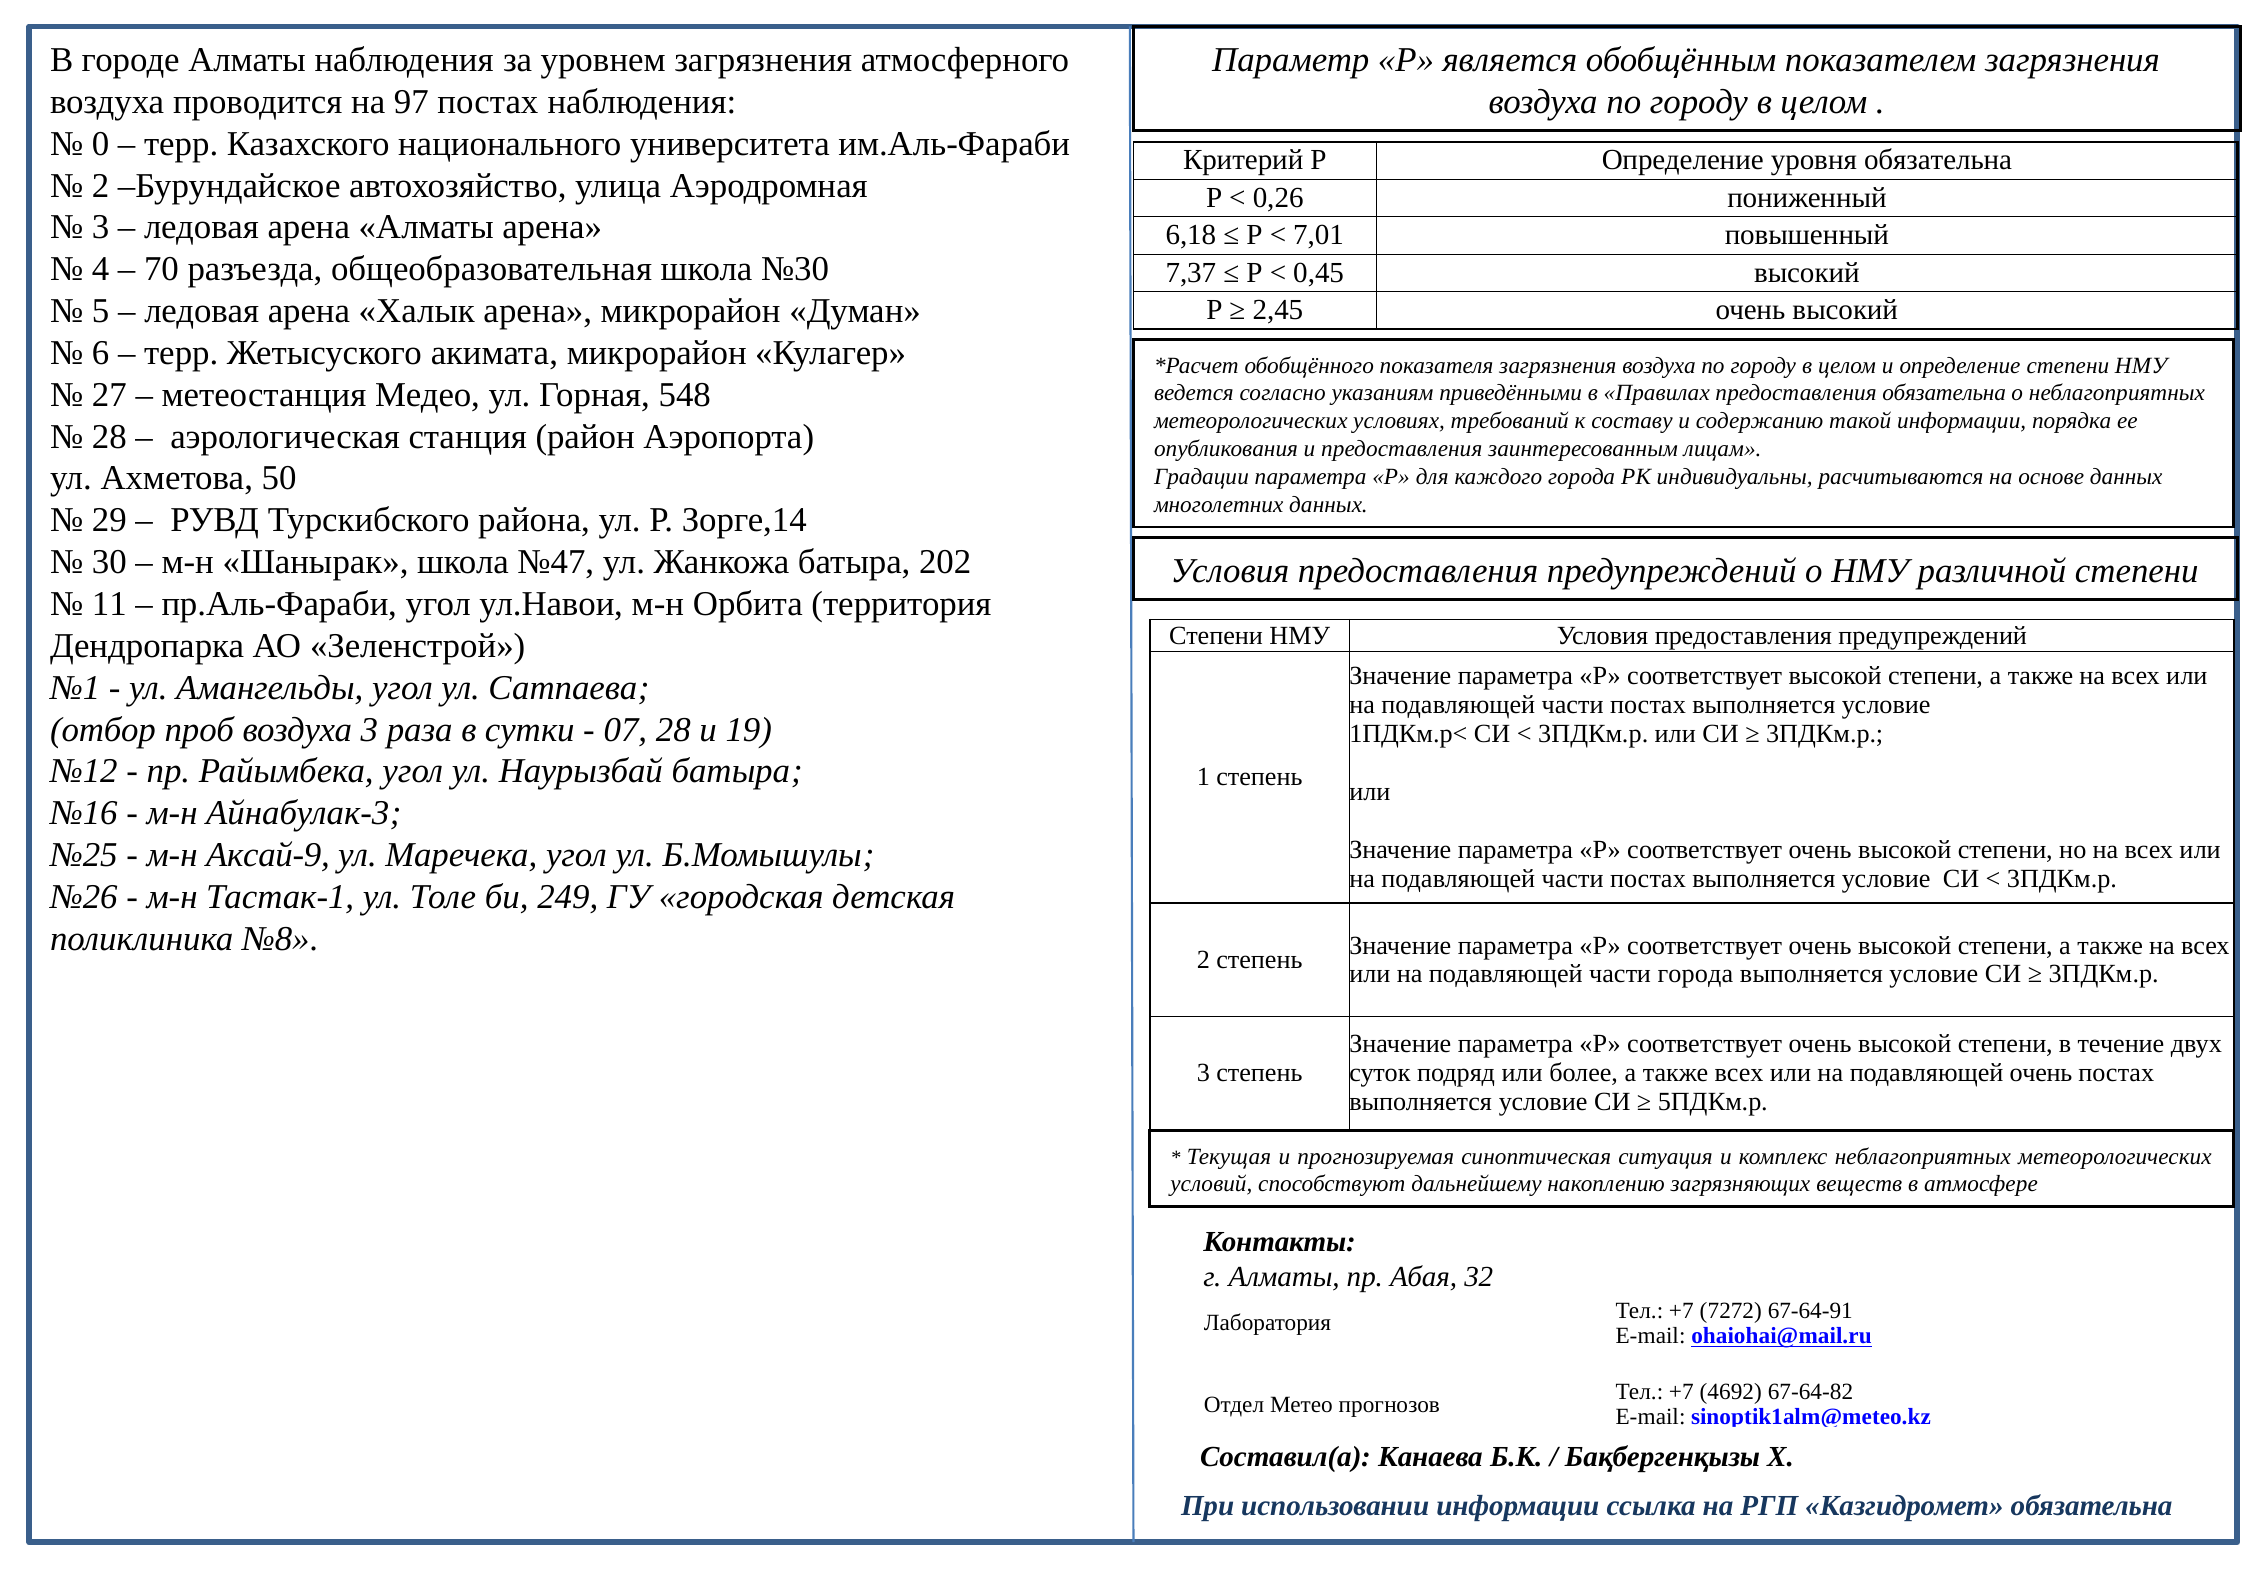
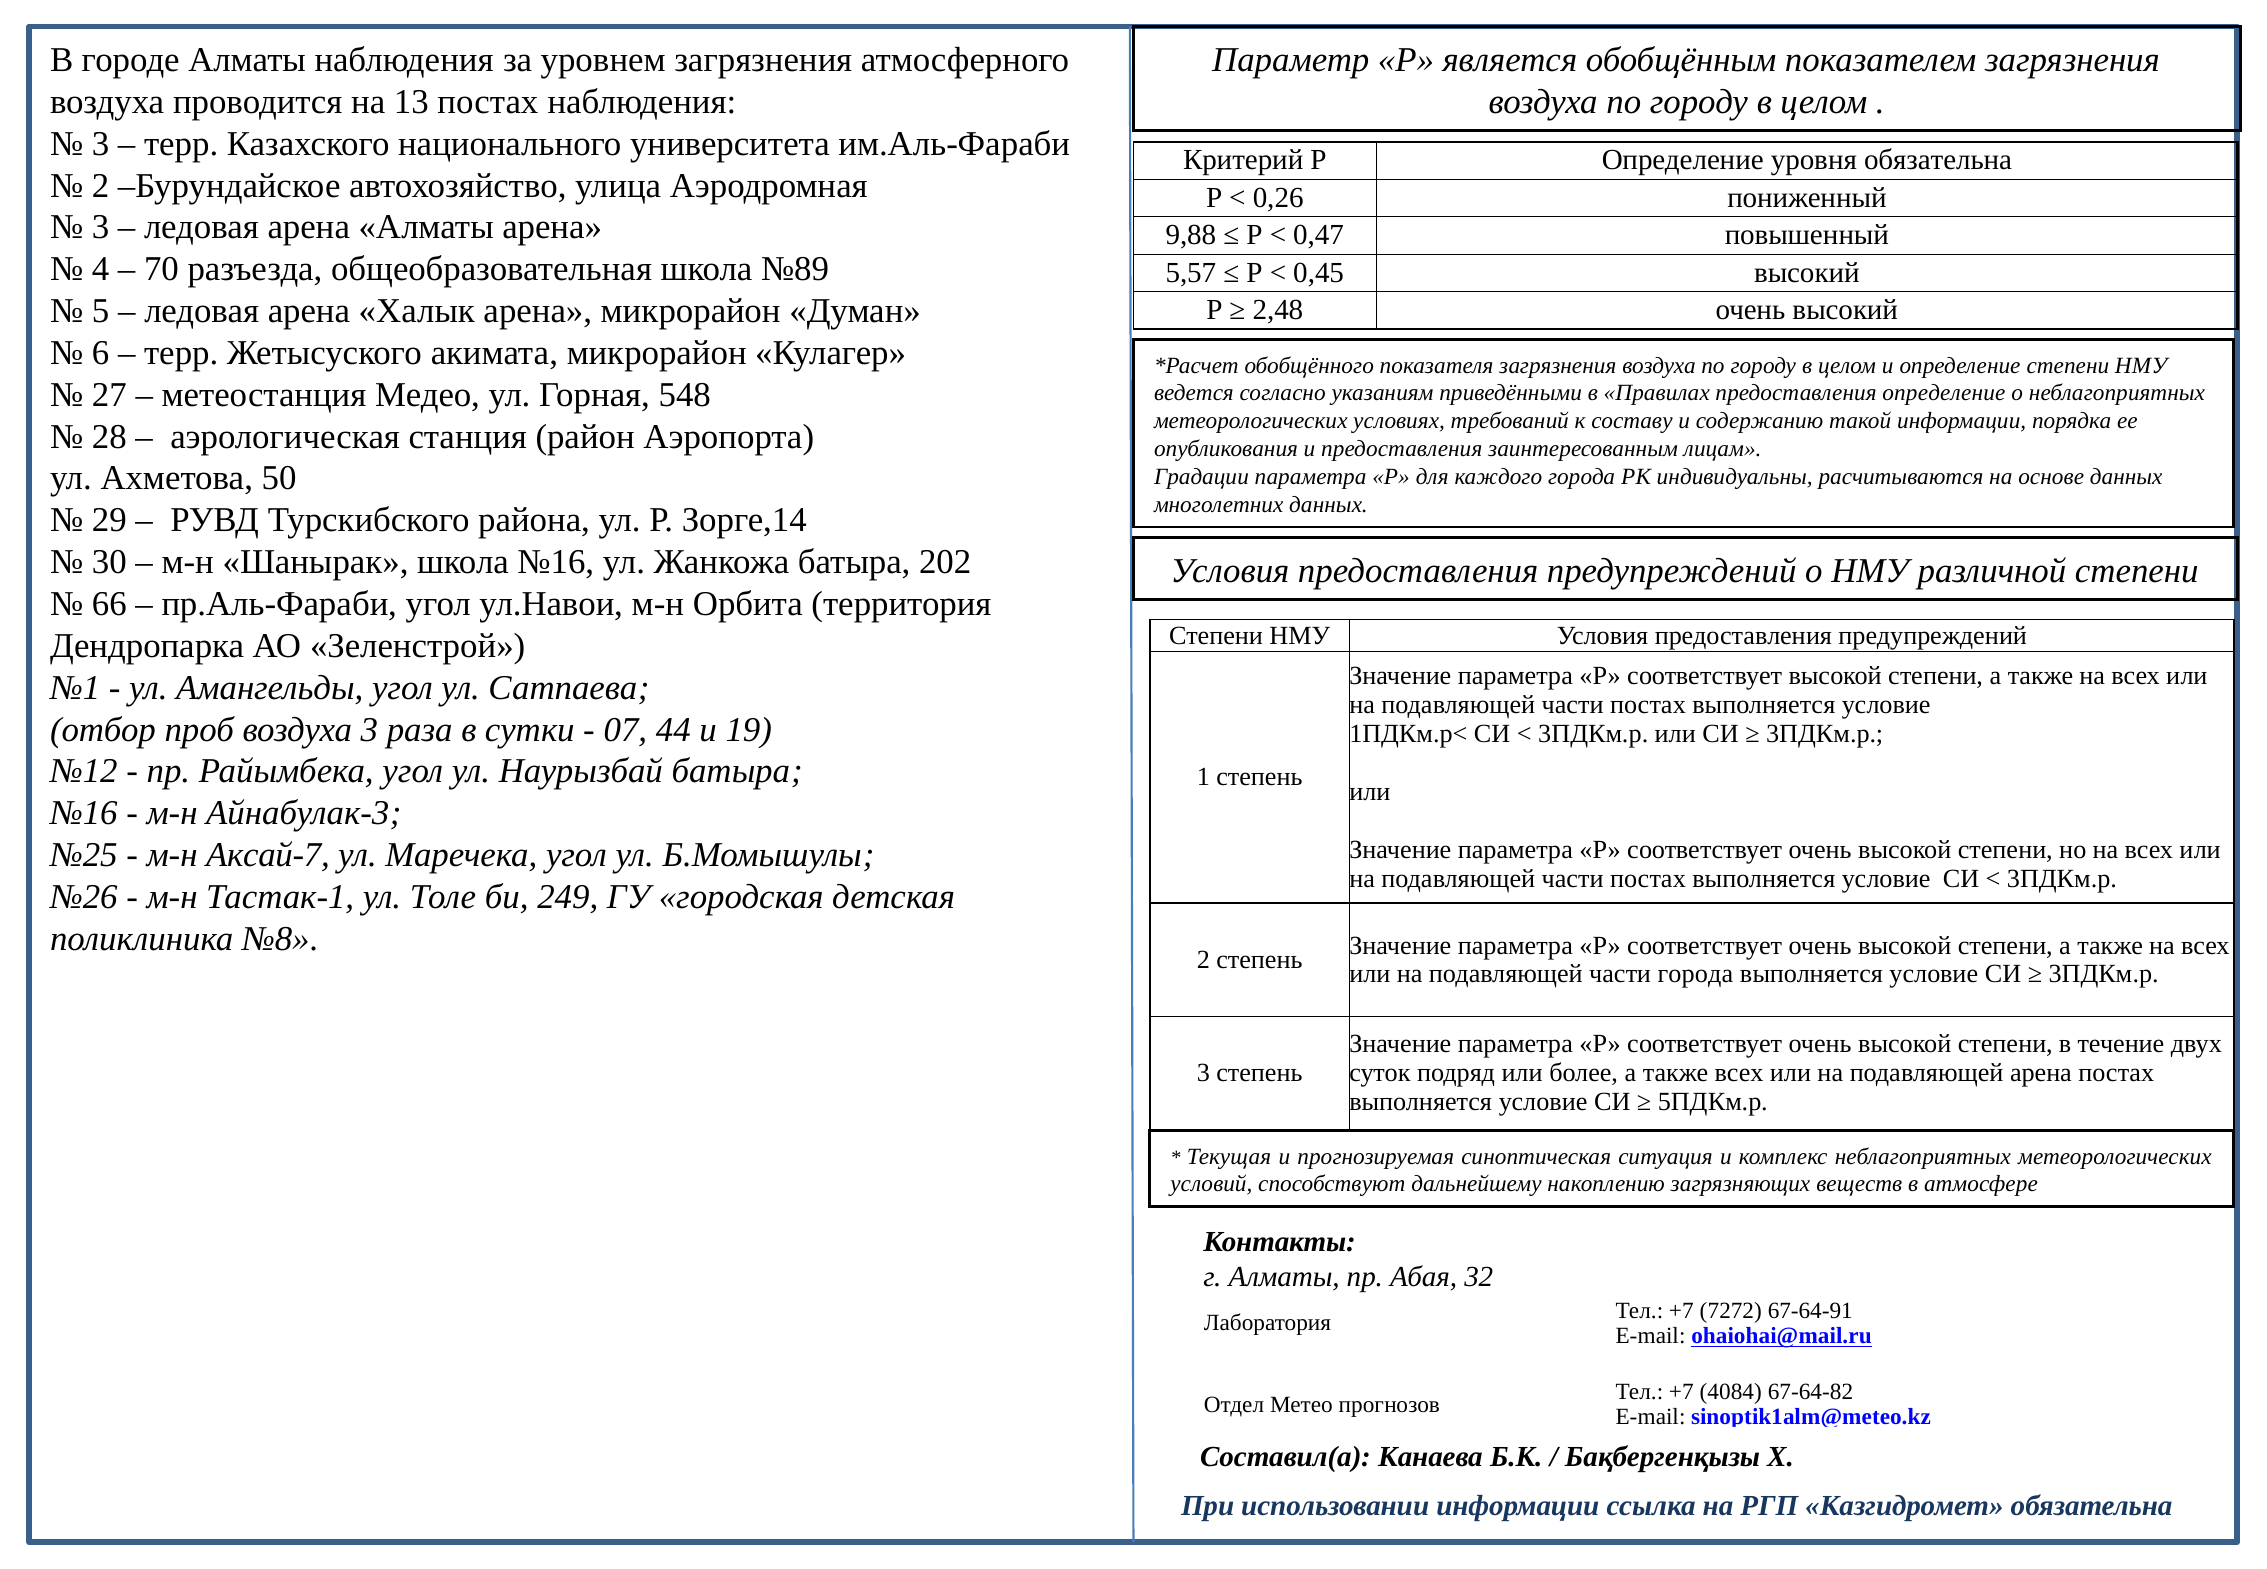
97: 97 -> 13
0 at (101, 144): 0 -> 3
6,18: 6,18 -> 9,88
7,01: 7,01 -> 0,47
№30: №30 -> №89
7,37: 7,37 -> 5,57
2,45: 2,45 -> 2,48
предоставления обязательна: обязательна -> определение
школа №47: №47 -> №16
11: 11 -> 66
07 28: 28 -> 44
Аксай-9: Аксай-9 -> Аксай-7
подавляющей очень: очень -> арена
4692: 4692 -> 4084
